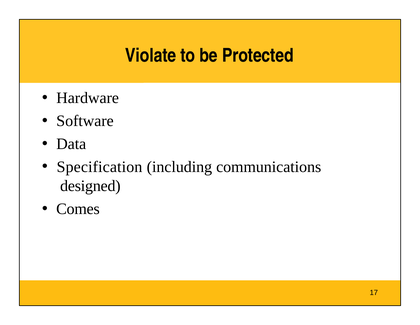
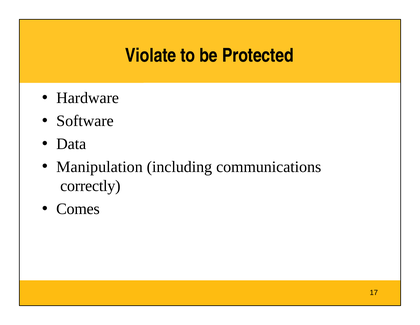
Specification: Specification -> Manipulation
designed: designed -> correctly
